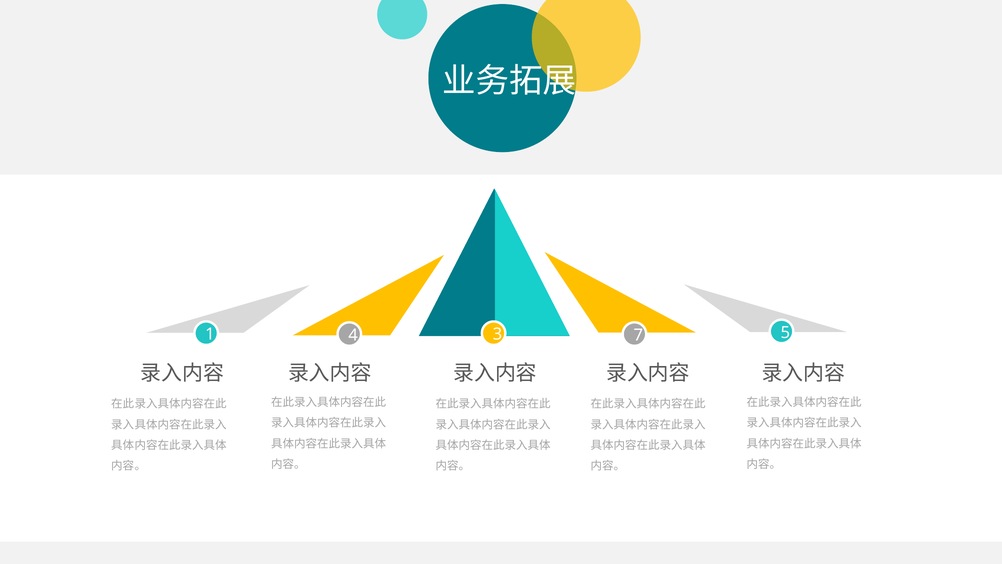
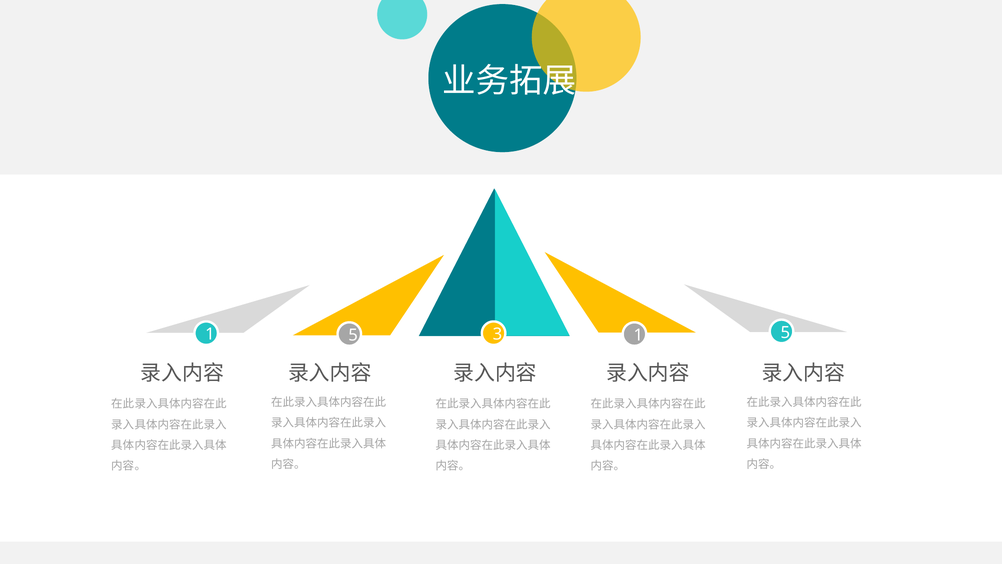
4 at (353, 335): 4 -> 5
3 7: 7 -> 1
